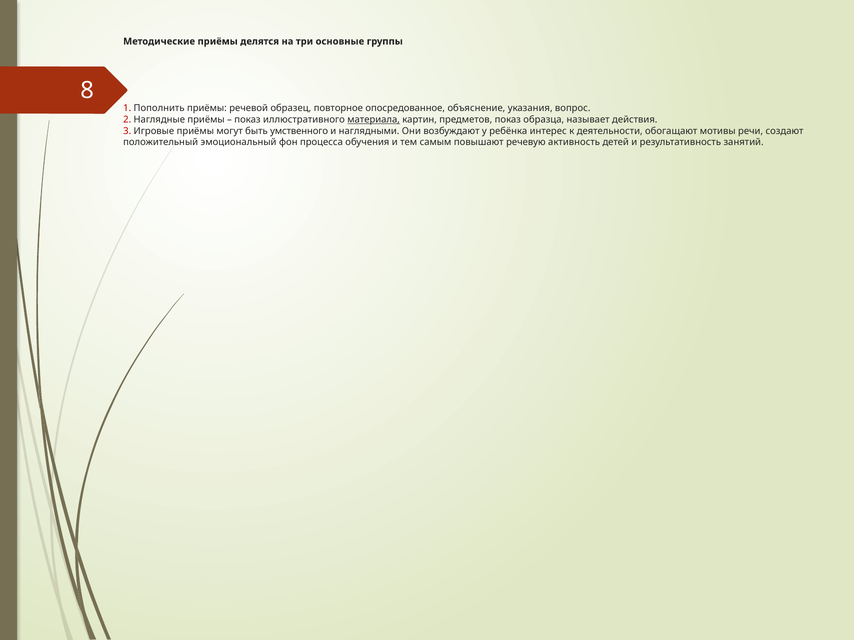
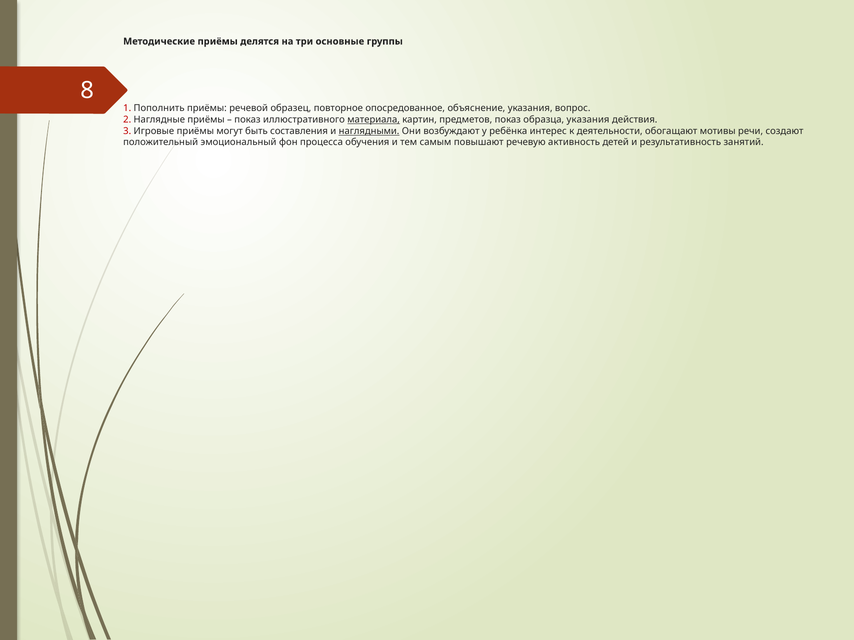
образца называет: называет -> указания
умственного: умственного -> составления
наглядными underline: none -> present
